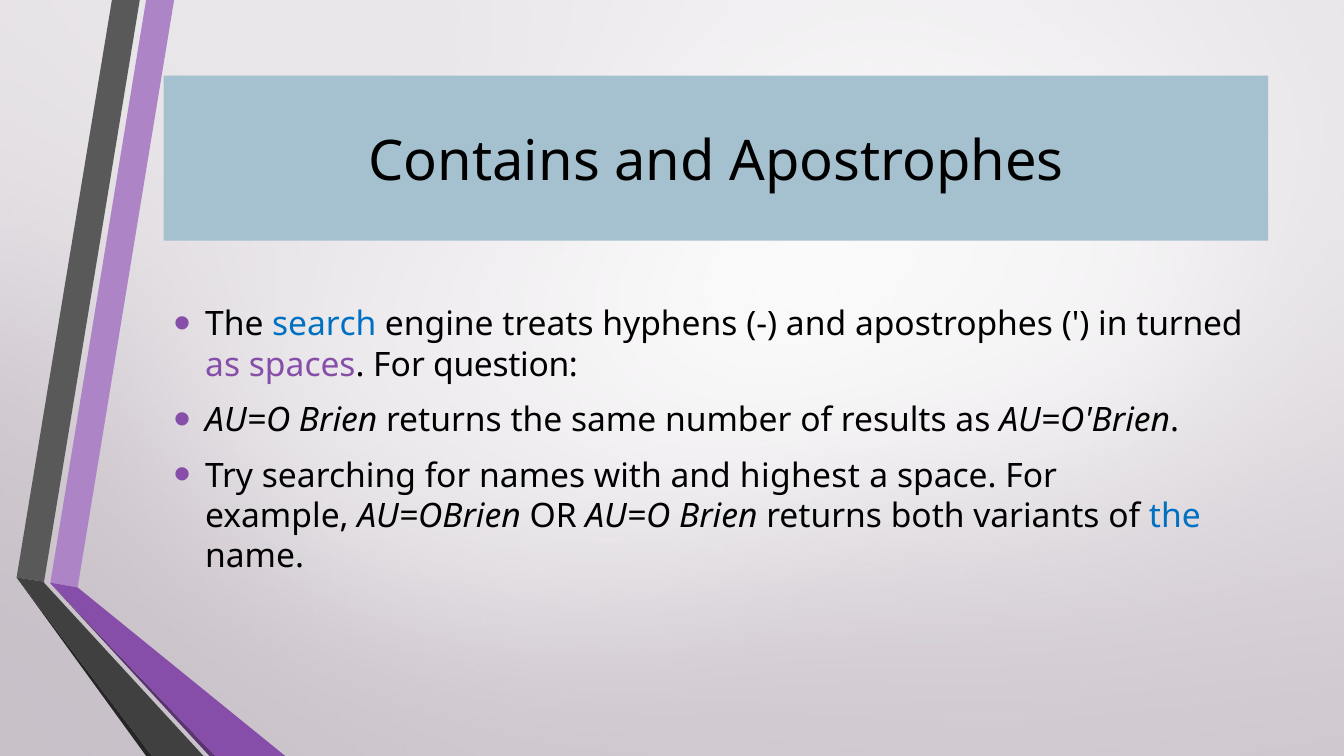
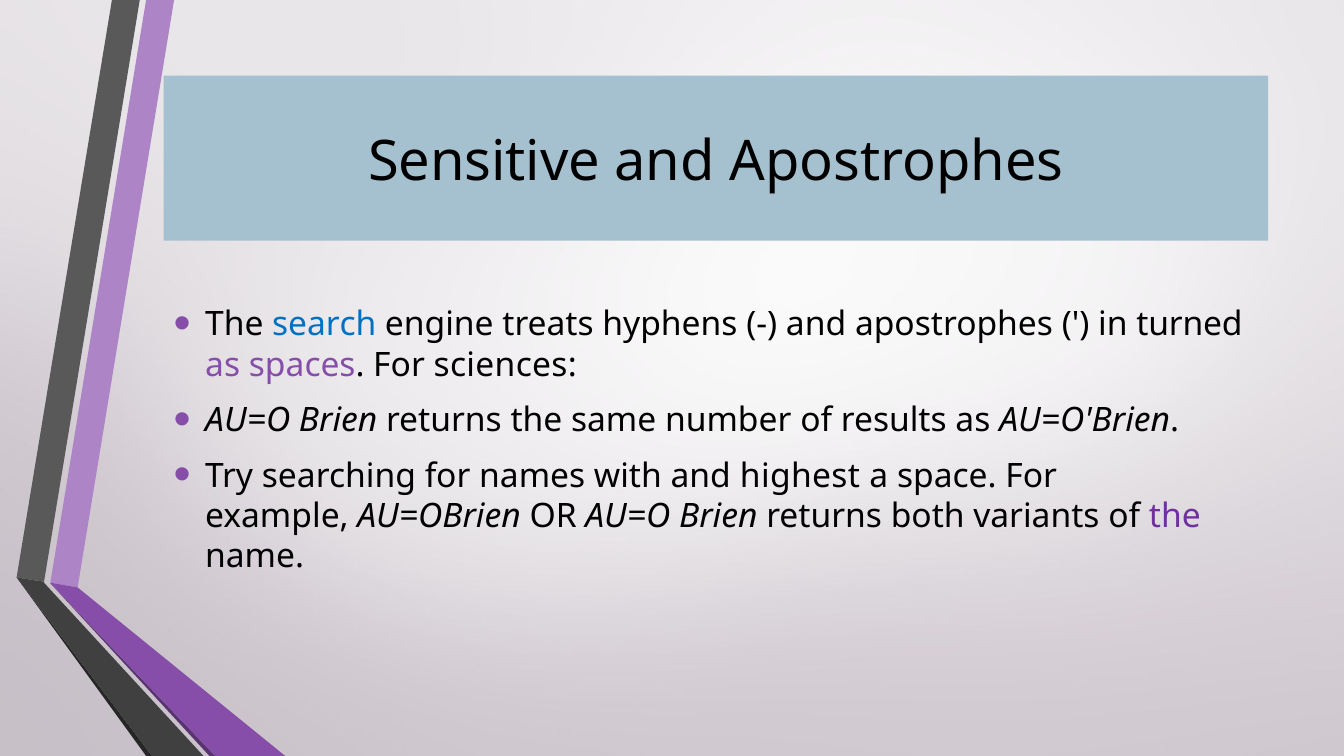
Contains: Contains -> Sensitive
question: question -> sciences
the at (1175, 516) colour: blue -> purple
